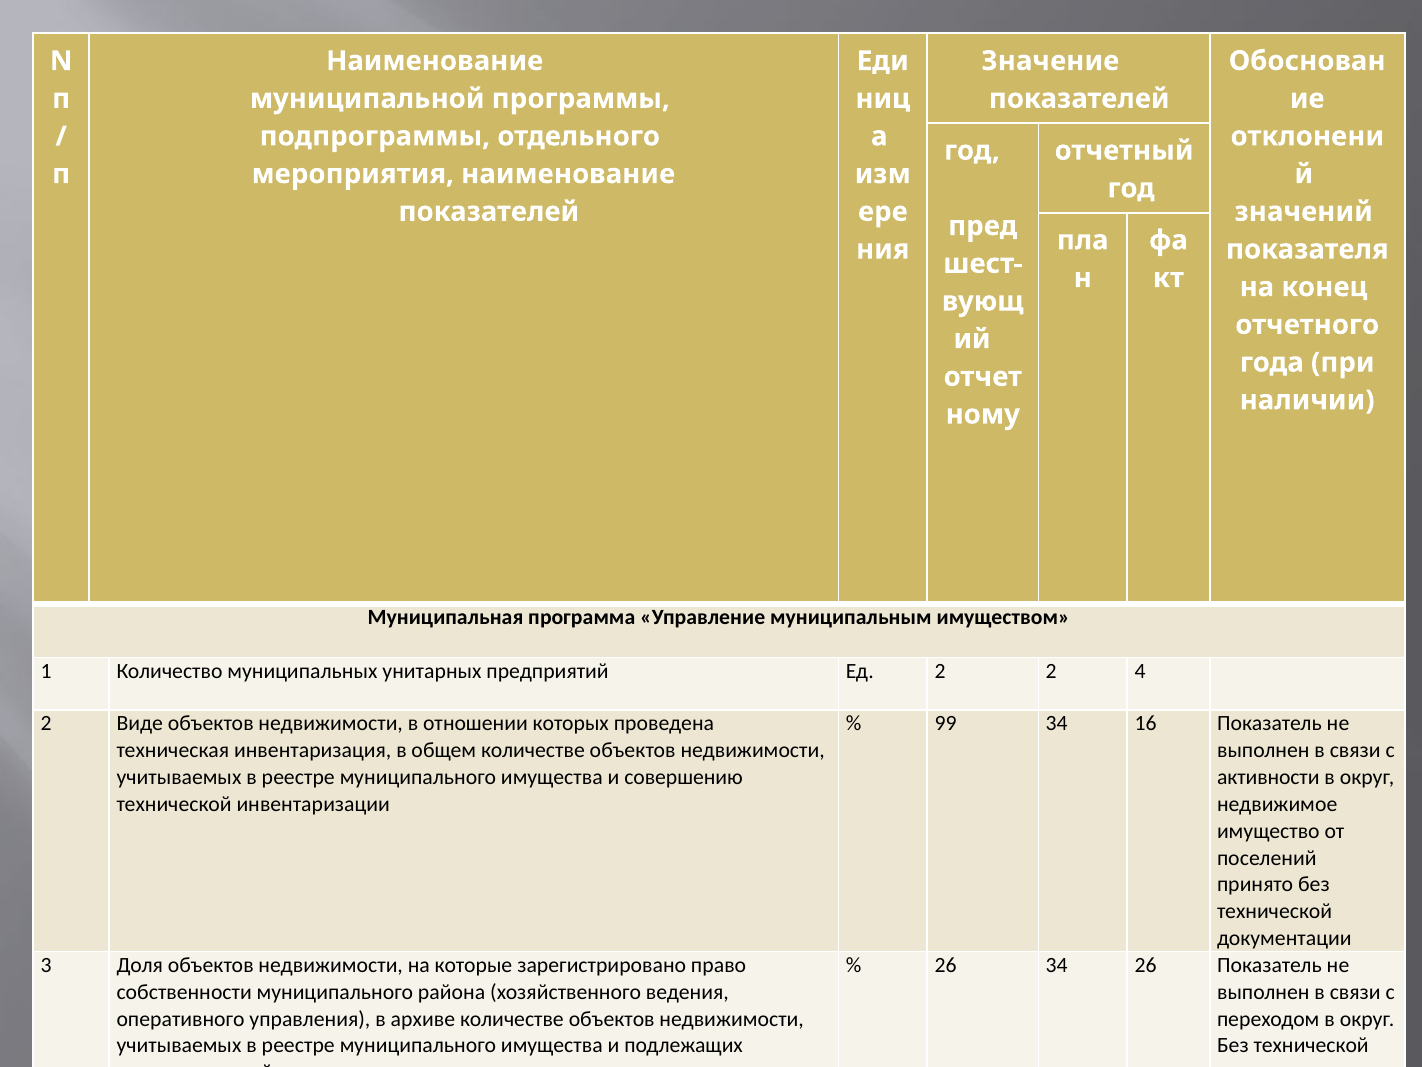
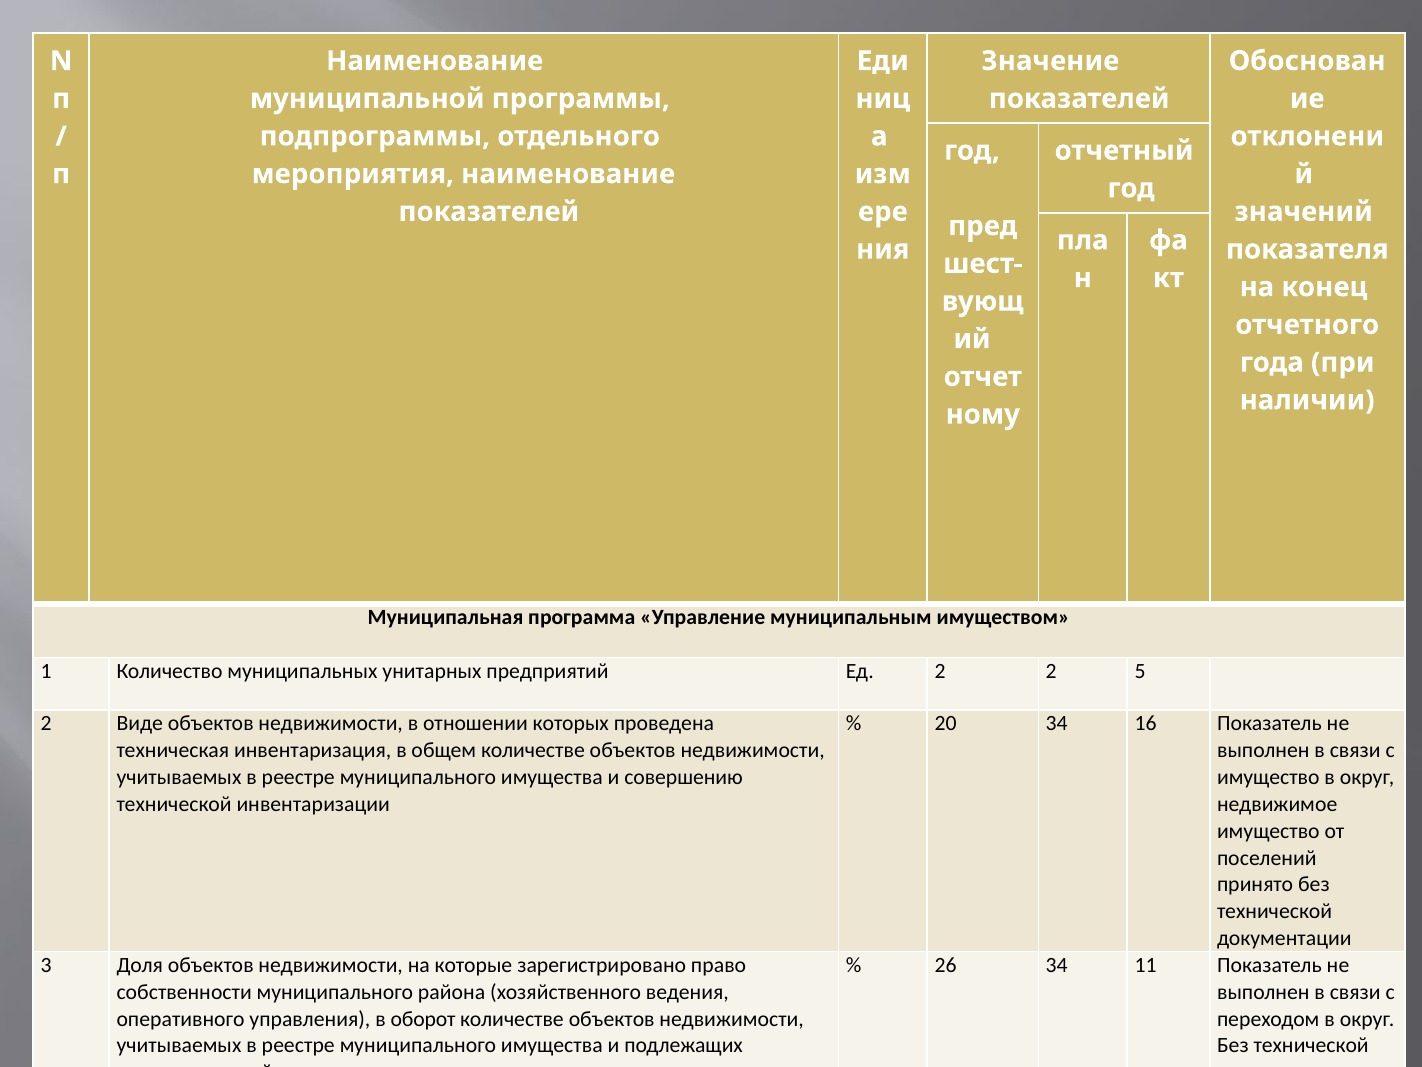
2 4: 4 -> 5
99: 99 -> 20
активности at (1268, 777): активности -> имущество
34 26: 26 -> 11
архиве: архиве -> оборот
